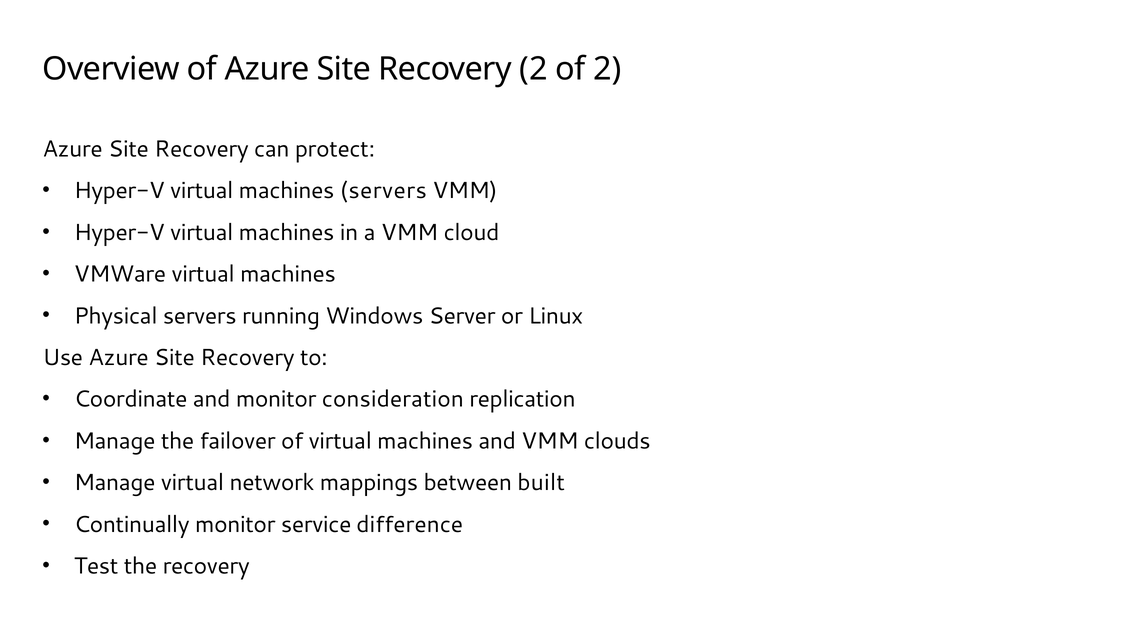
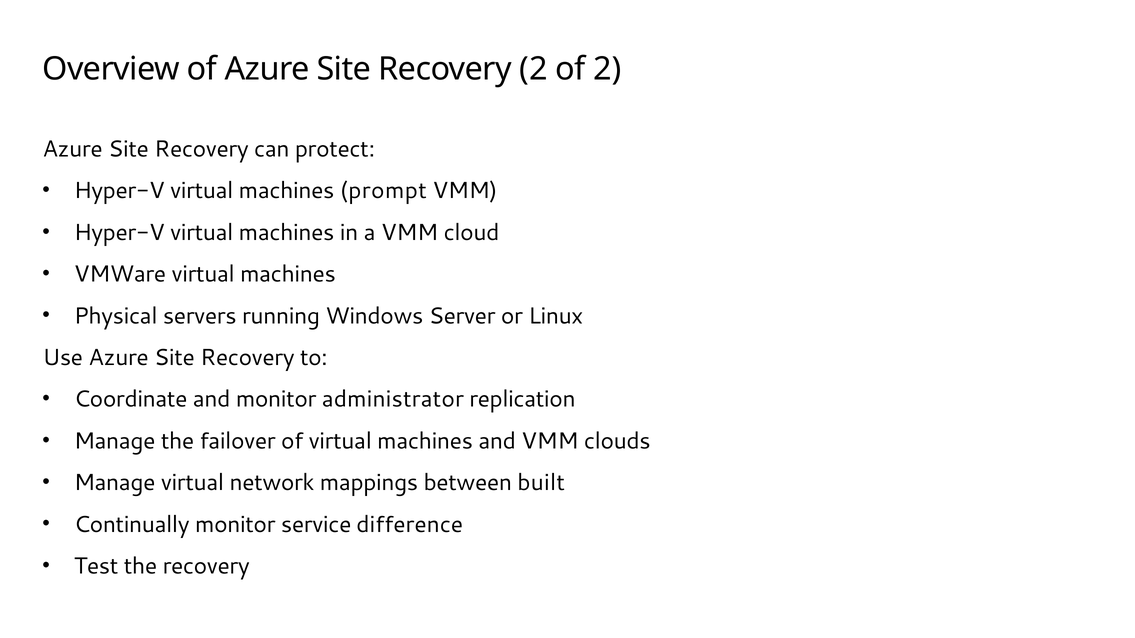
machines servers: servers -> prompt
consideration: consideration -> administrator
